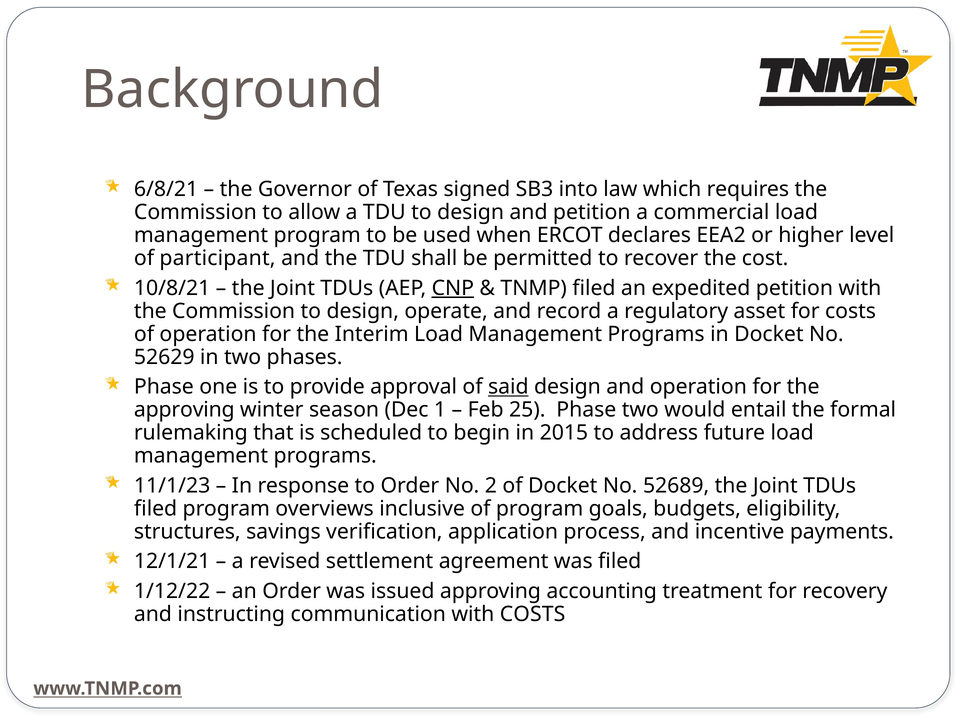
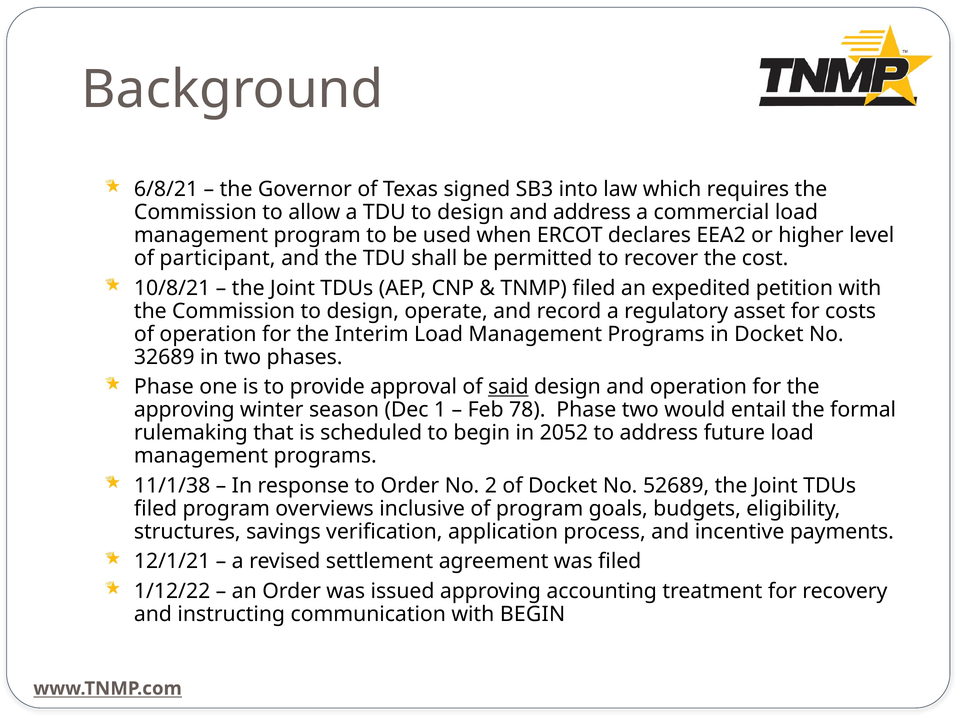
and petition: petition -> address
CNP underline: present -> none
52629: 52629 -> 32689
25: 25 -> 78
2015: 2015 -> 2052
11/1/23: 11/1/23 -> 11/1/38
with COSTS: COSTS -> BEGIN
